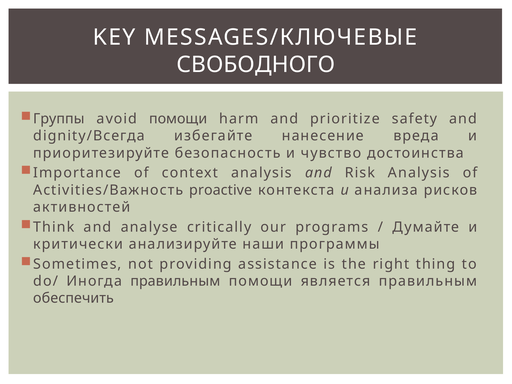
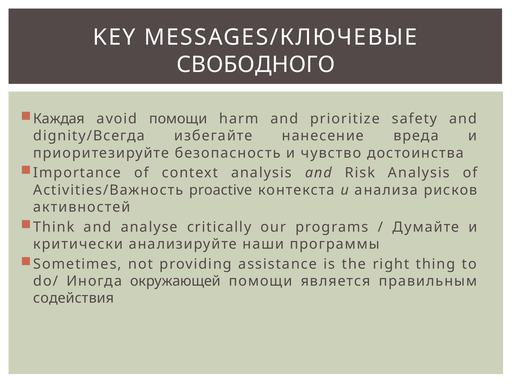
Группы: Группы -> Каждая
Иногда правильным: правильным -> окружающей
обеспечить: обеспечить -> содействия
